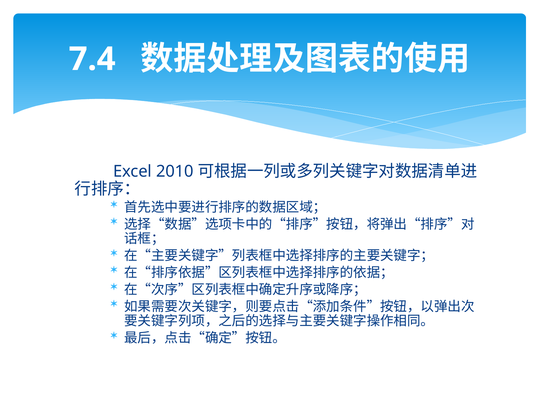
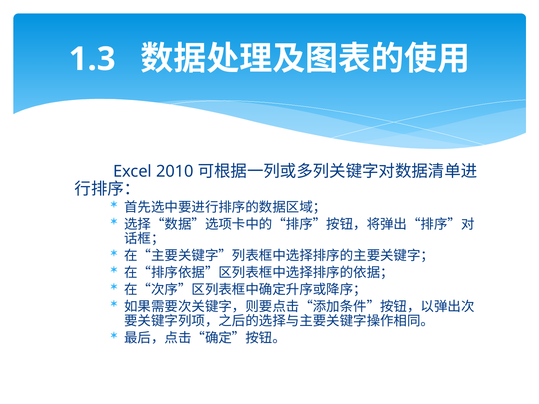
7.4: 7.4 -> 1.3
